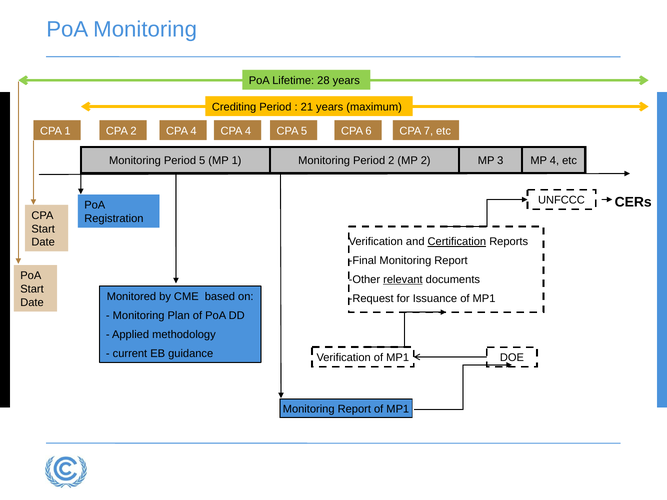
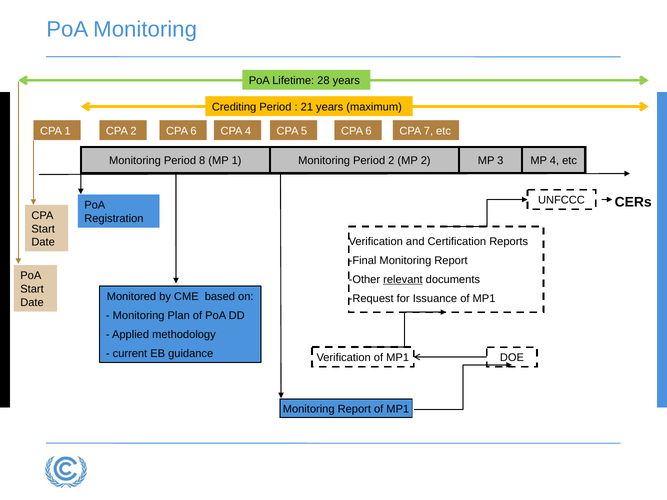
2 CPA 4: 4 -> 6
Period 5: 5 -> 8
Certification underline: present -> none
